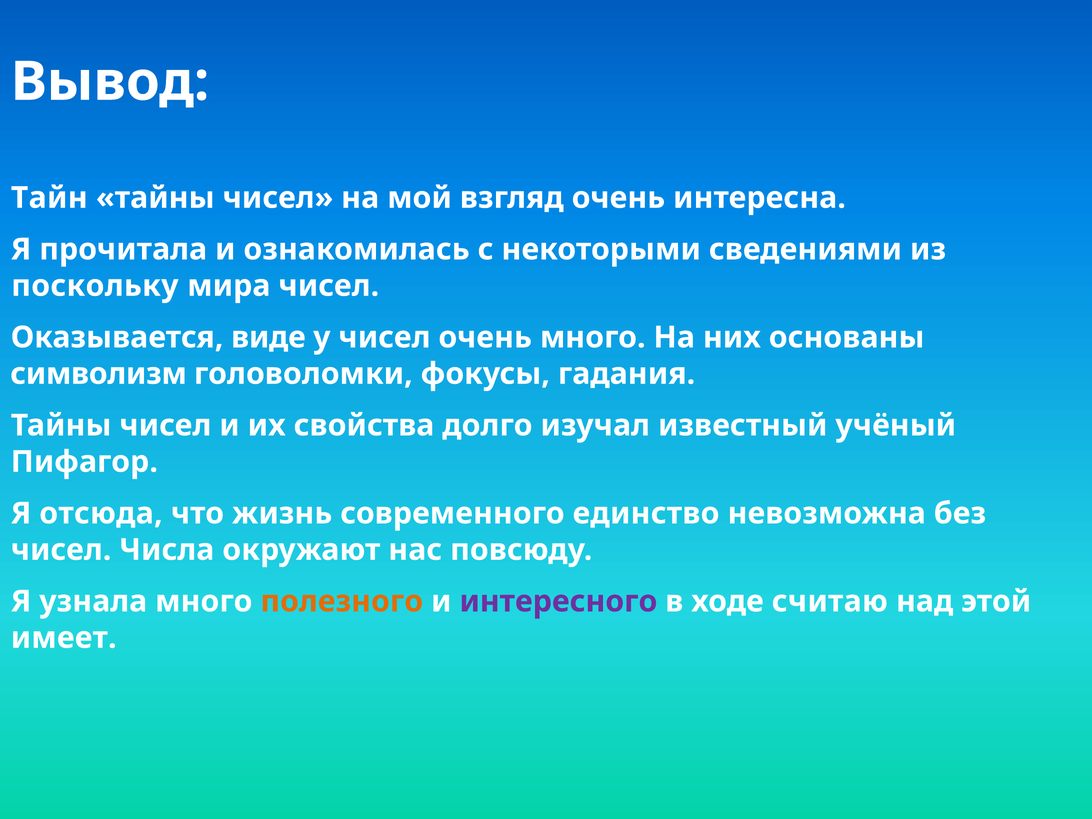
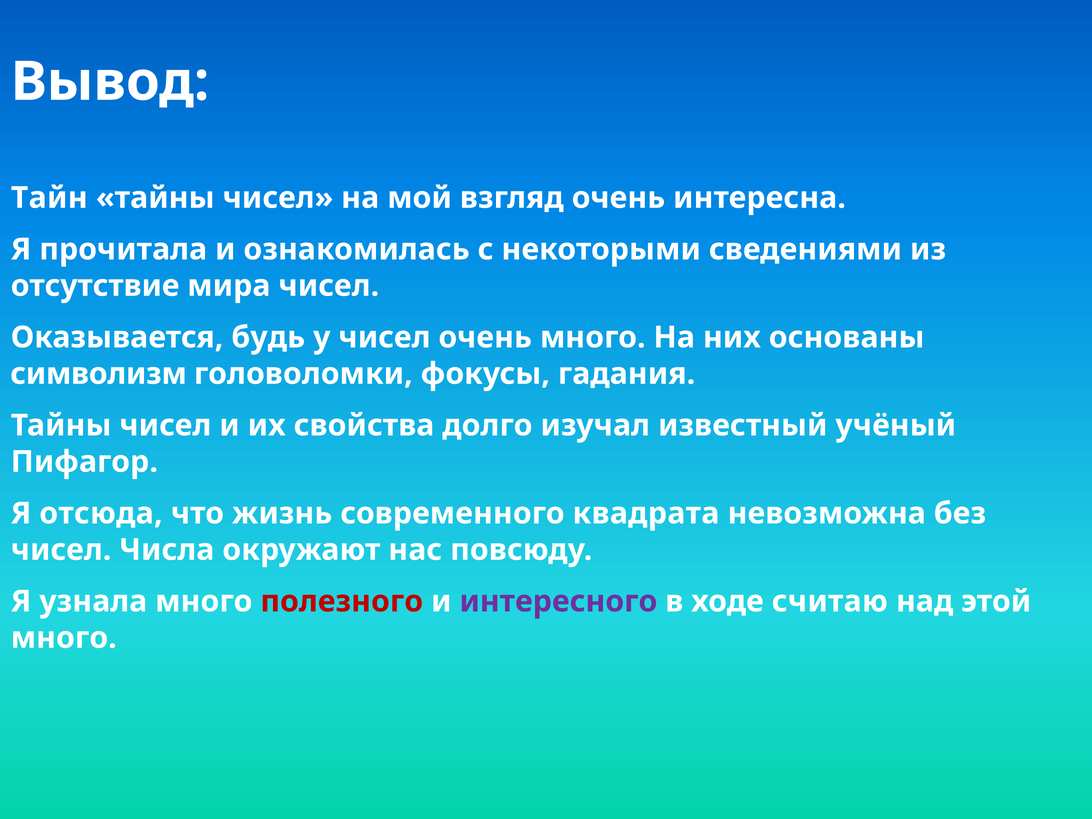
поскольку: поскольку -> отсутствие
виде: виде -> будь
единство: единство -> квадрата
полезного colour: orange -> red
имеет at (64, 638): имеет -> много
